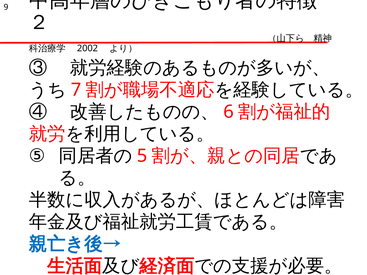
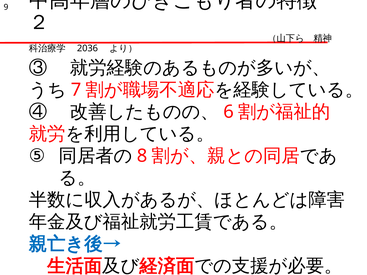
2002: 2002 -> 2036
5: 5 -> 8
